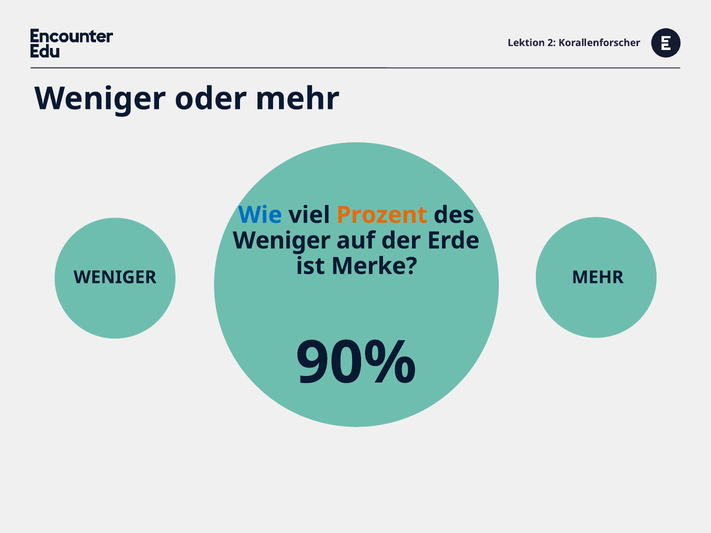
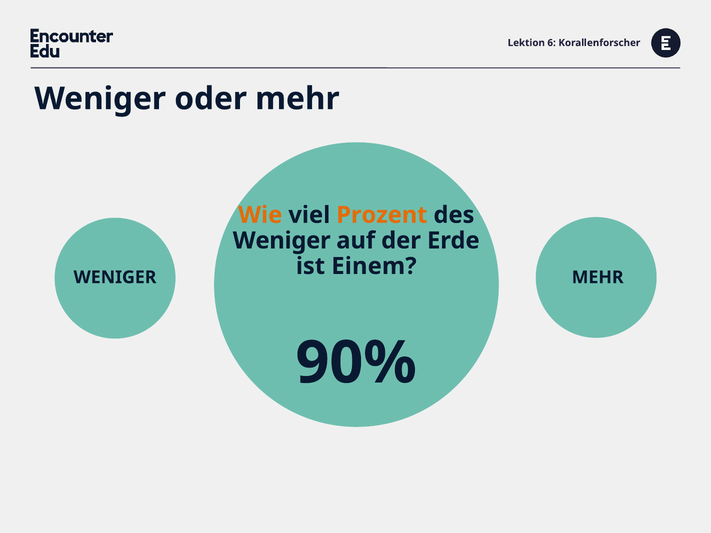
2: 2 -> 6
Wie colour: blue -> orange
Merke: Merke -> Einem
